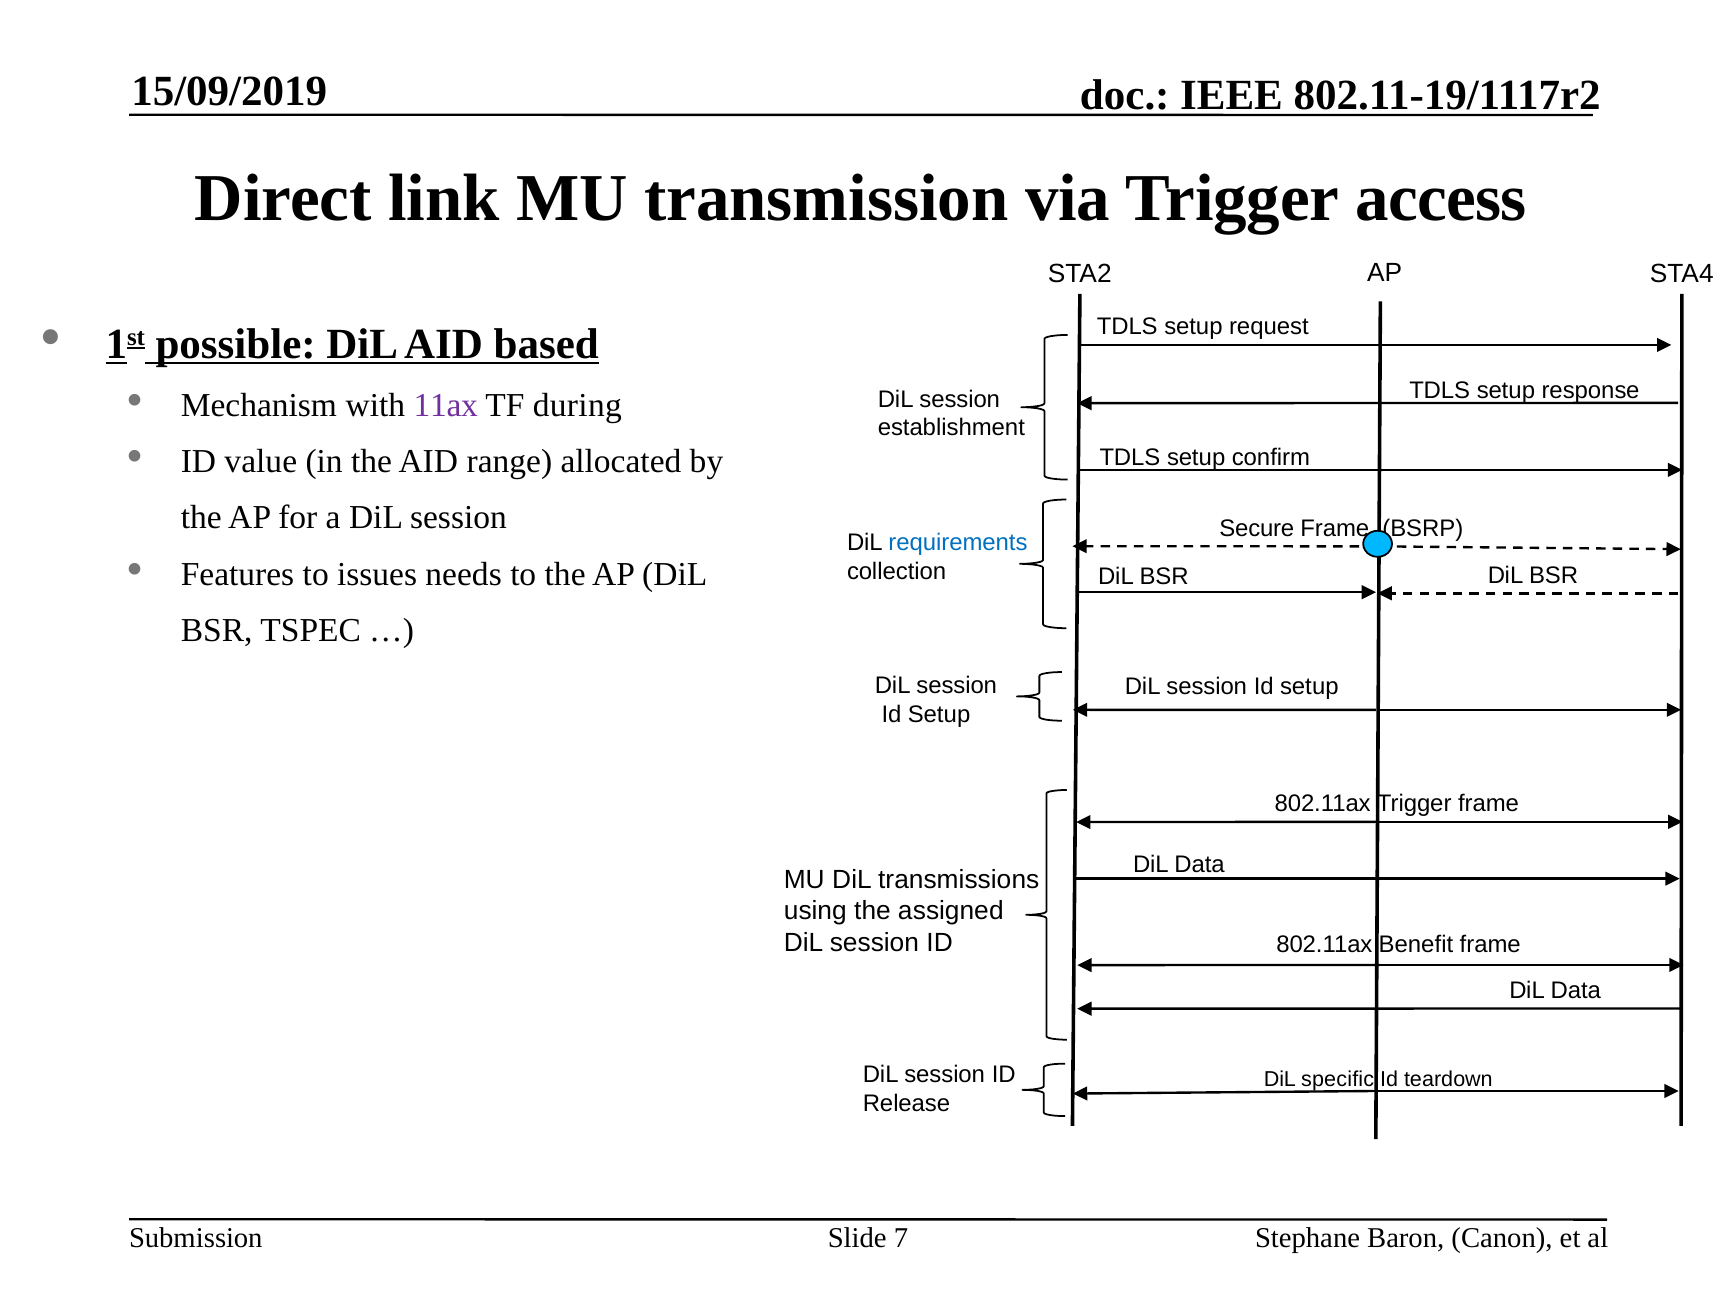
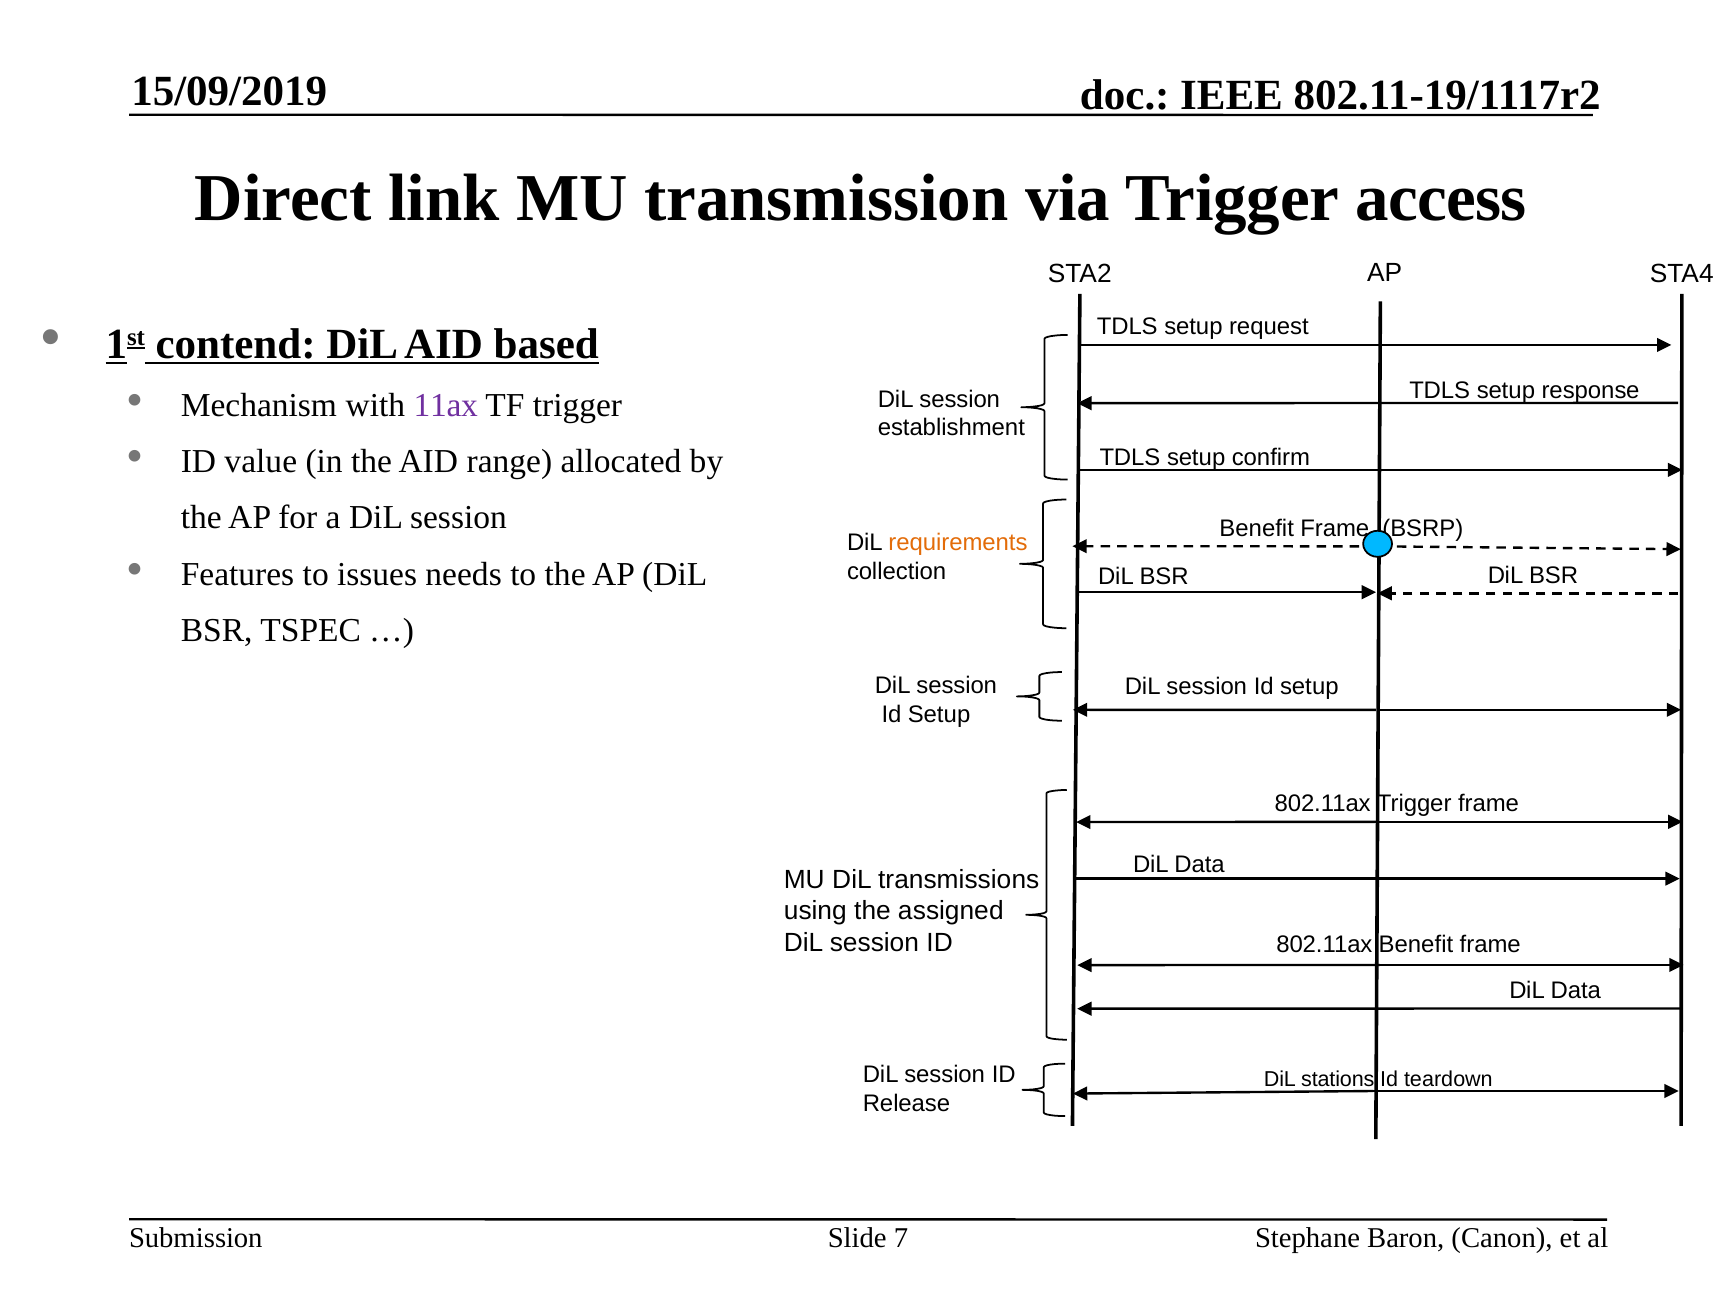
possible: possible -> contend
TF during: during -> trigger
Secure at (1257, 529): Secure -> Benefit
requirements colour: blue -> orange
specific: specific -> stations
